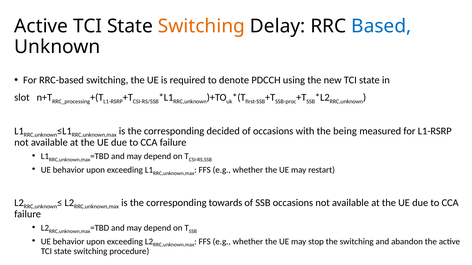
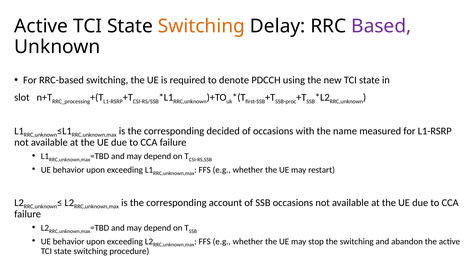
Based colour: blue -> purple
being: being -> name
towards: towards -> account
